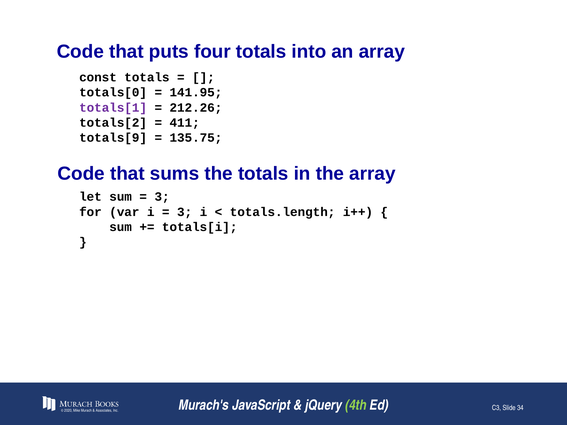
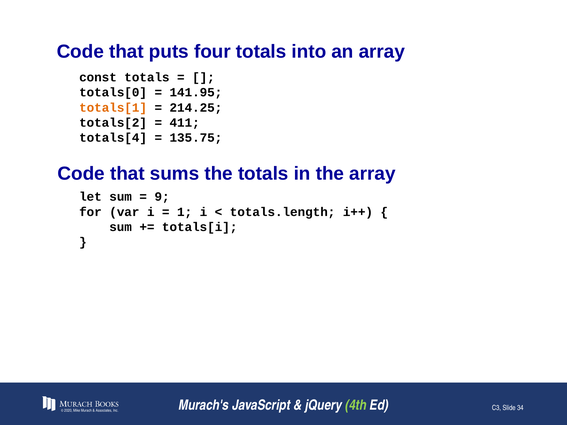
totals[1 colour: purple -> orange
212.26: 212.26 -> 214.25
totals[9: totals[9 -> totals[4
3 at (162, 197): 3 -> 9
3 at (185, 212): 3 -> 1
